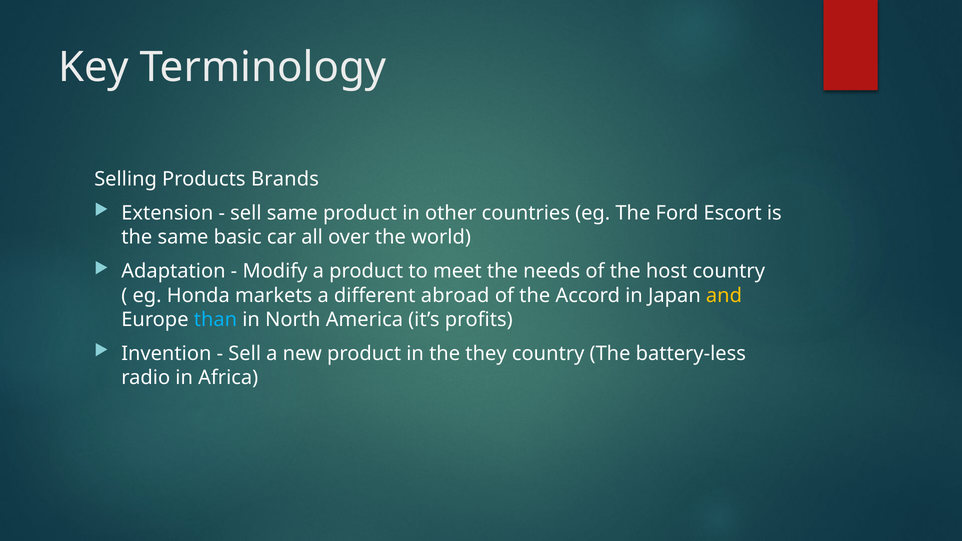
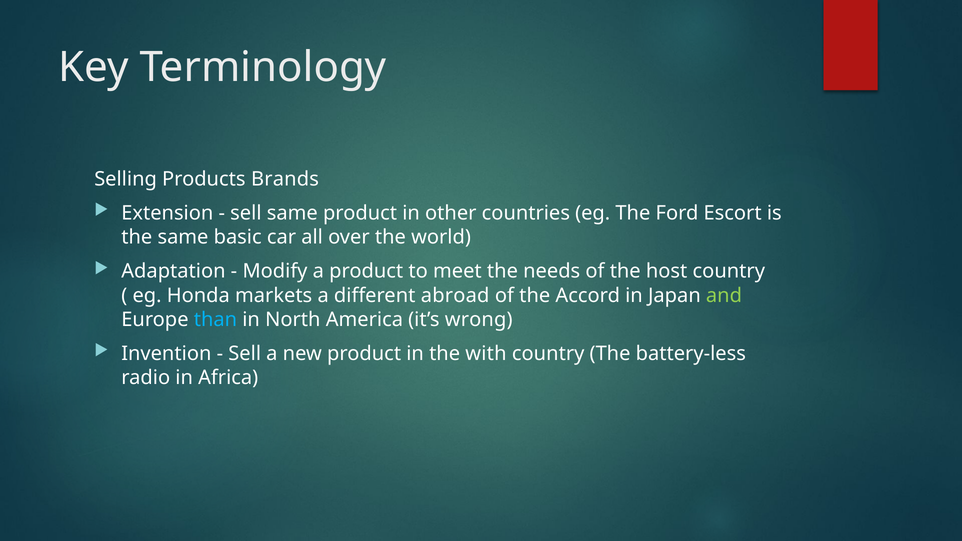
and colour: yellow -> light green
profits: profits -> wrong
they: they -> with
